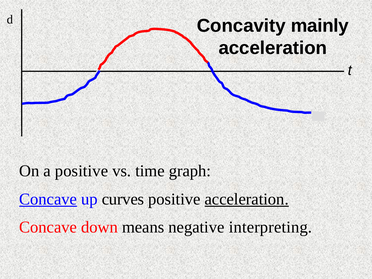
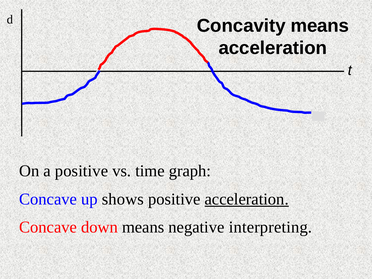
Concavity mainly: mainly -> means
Concave at (48, 199) underline: present -> none
curves: curves -> shows
